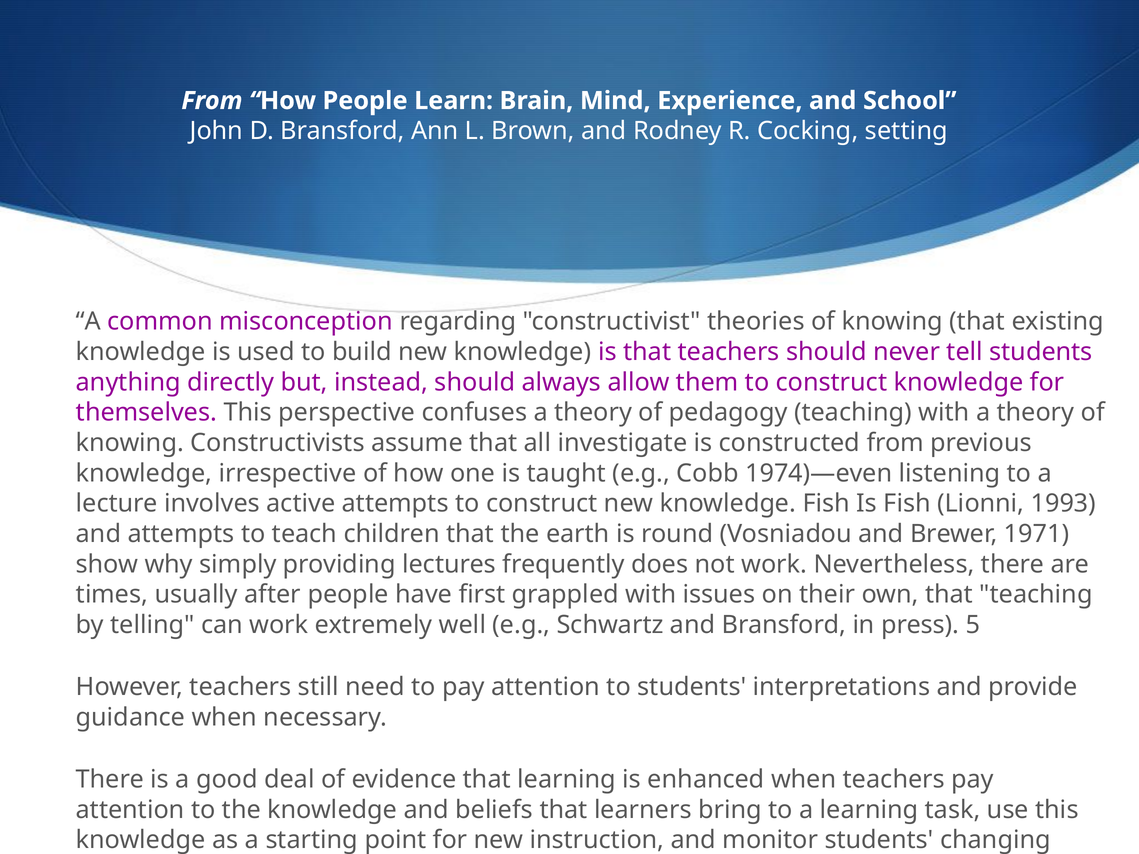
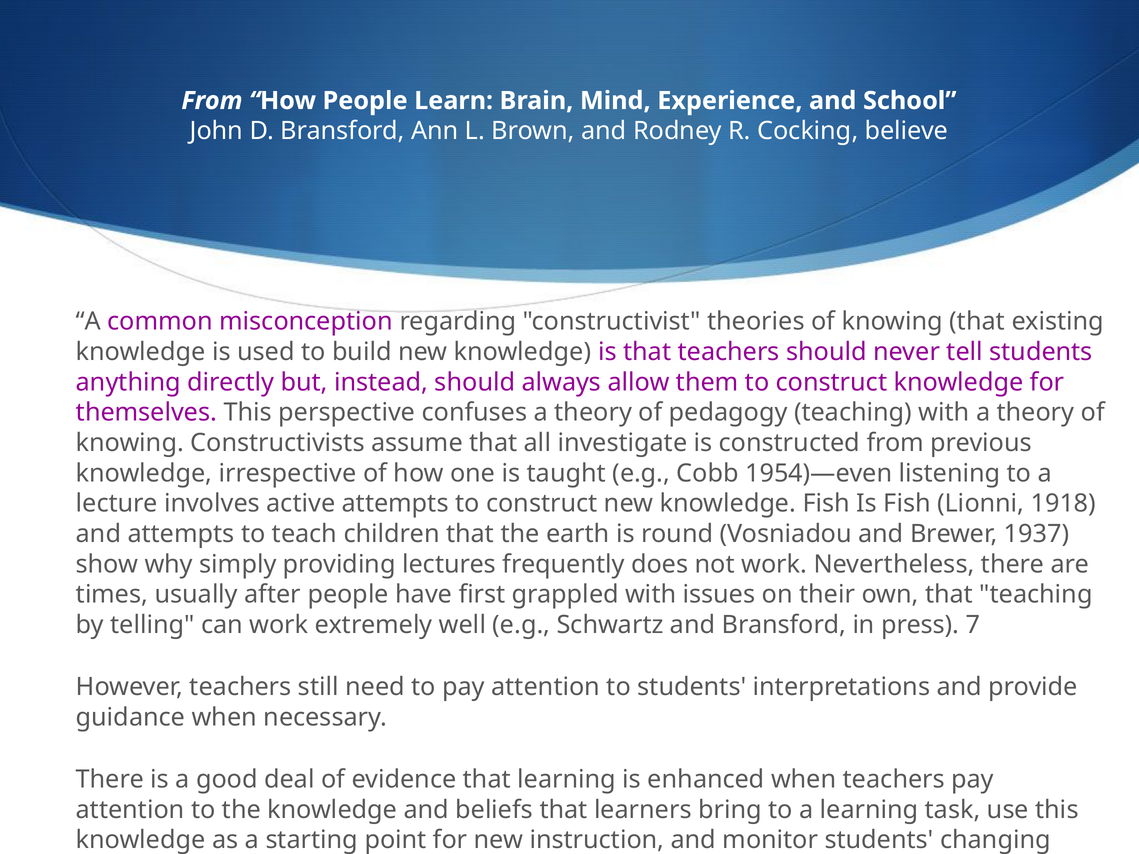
setting: setting -> believe
1974)—even: 1974)—even -> 1954)—even
1993: 1993 -> 1918
1971: 1971 -> 1937
5: 5 -> 7
